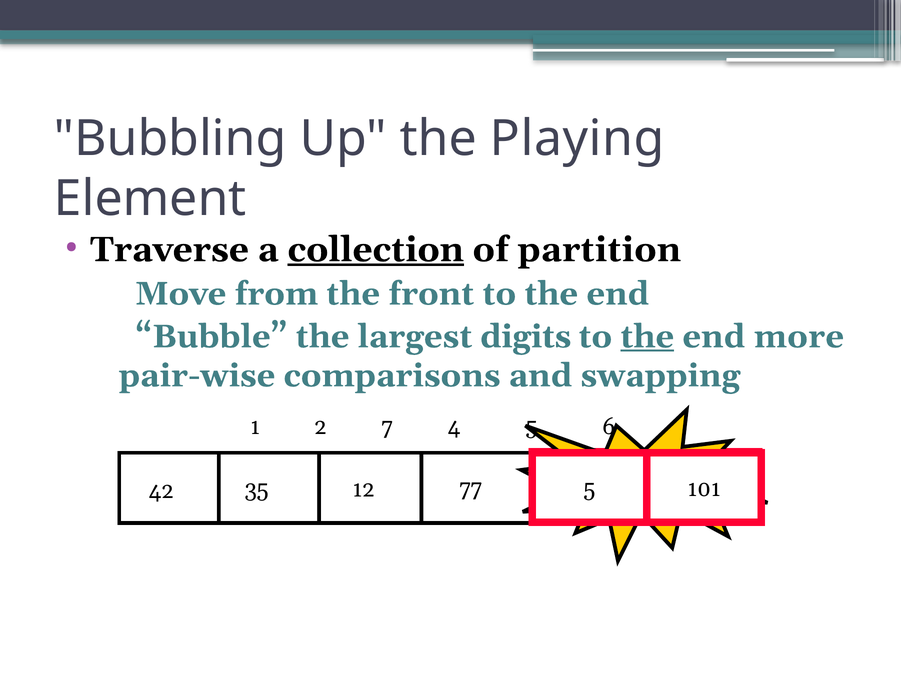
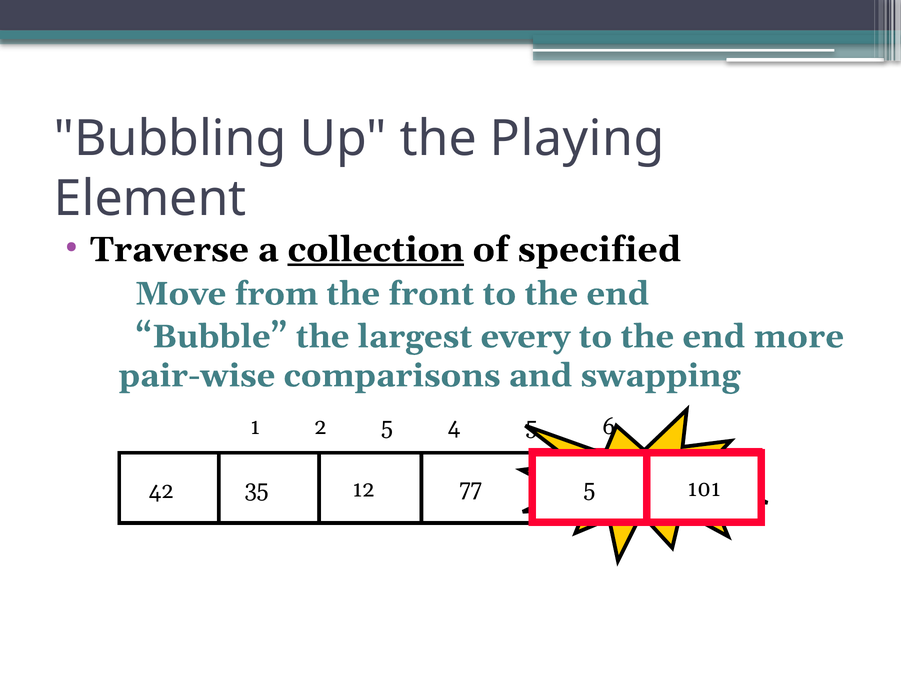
partition: partition -> specified
digits: digits -> every
the at (647, 336) underline: present -> none
2 7: 7 -> 5
